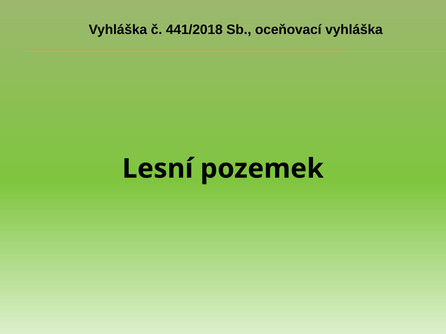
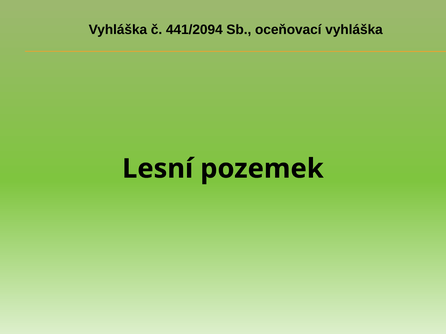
441/2018: 441/2018 -> 441/2094
